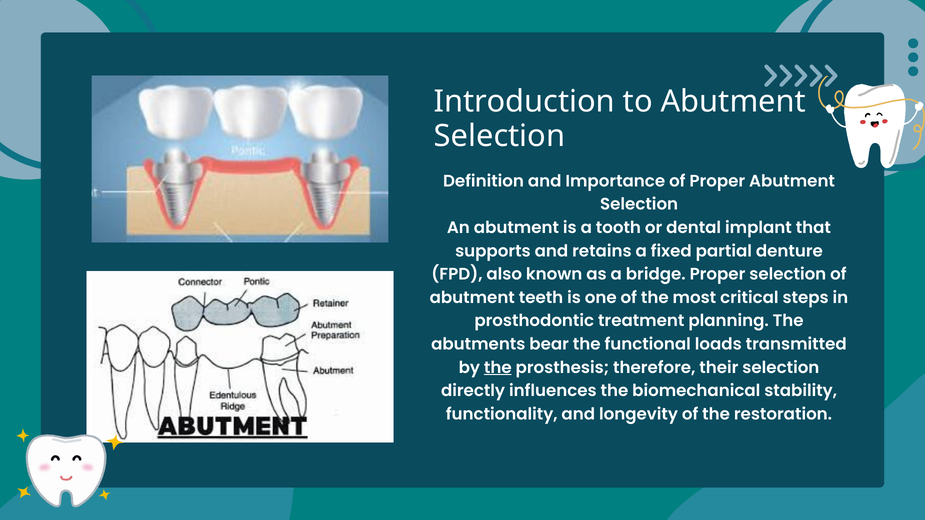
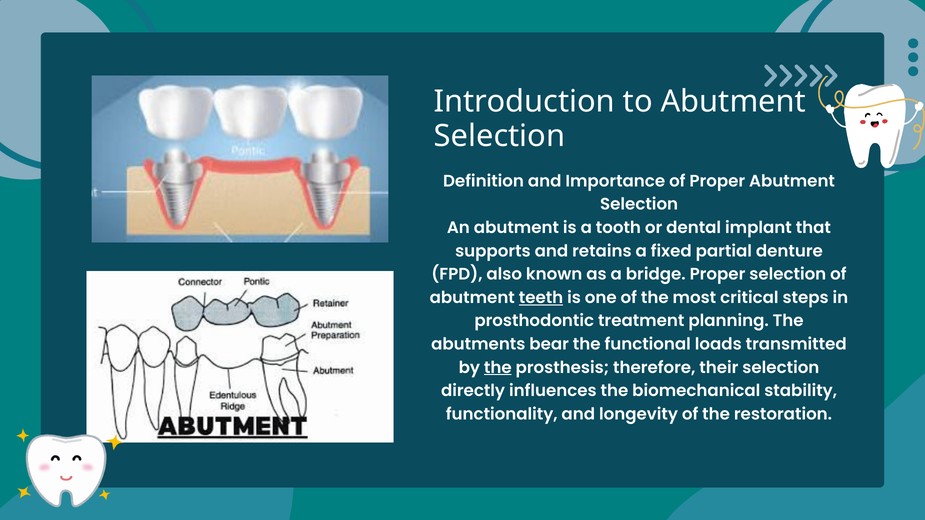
teeth underline: none -> present
